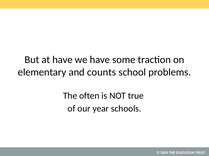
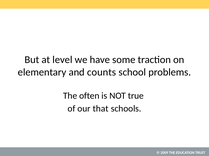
at have: have -> level
year: year -> that
